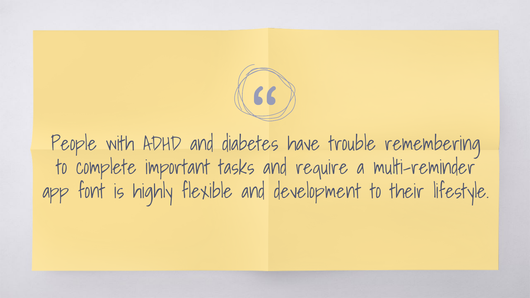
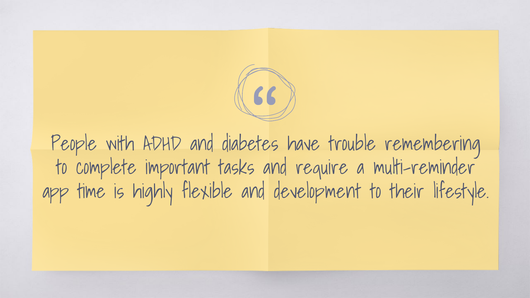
font: font -> time
